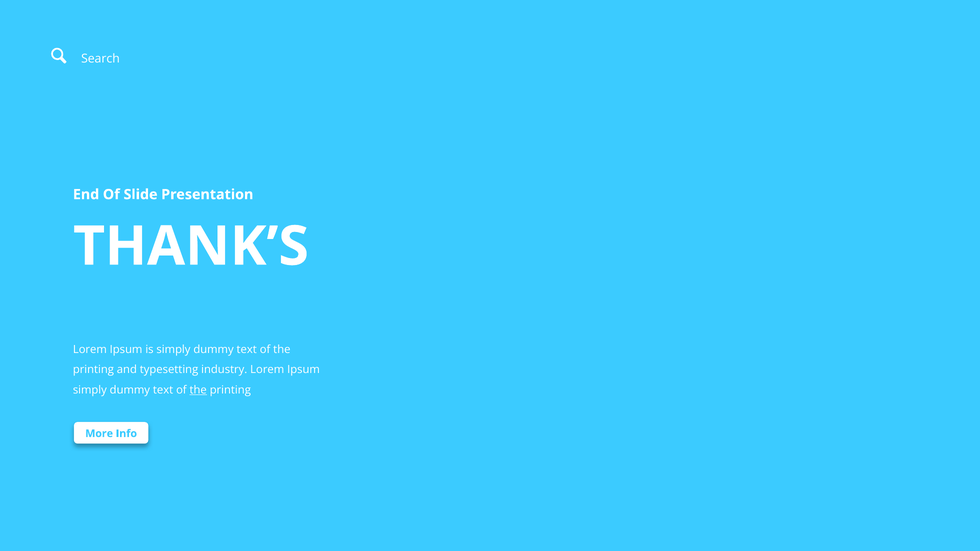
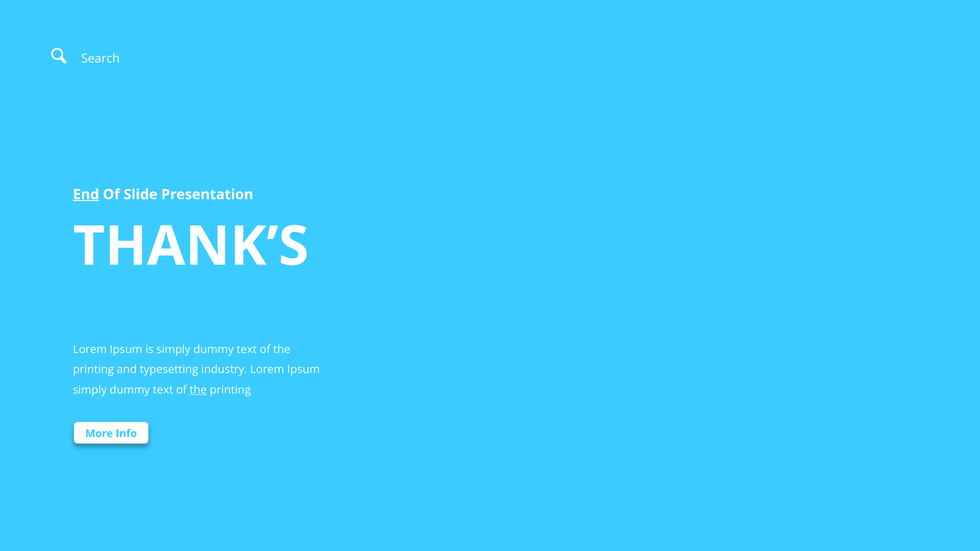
End underline: none -> present
